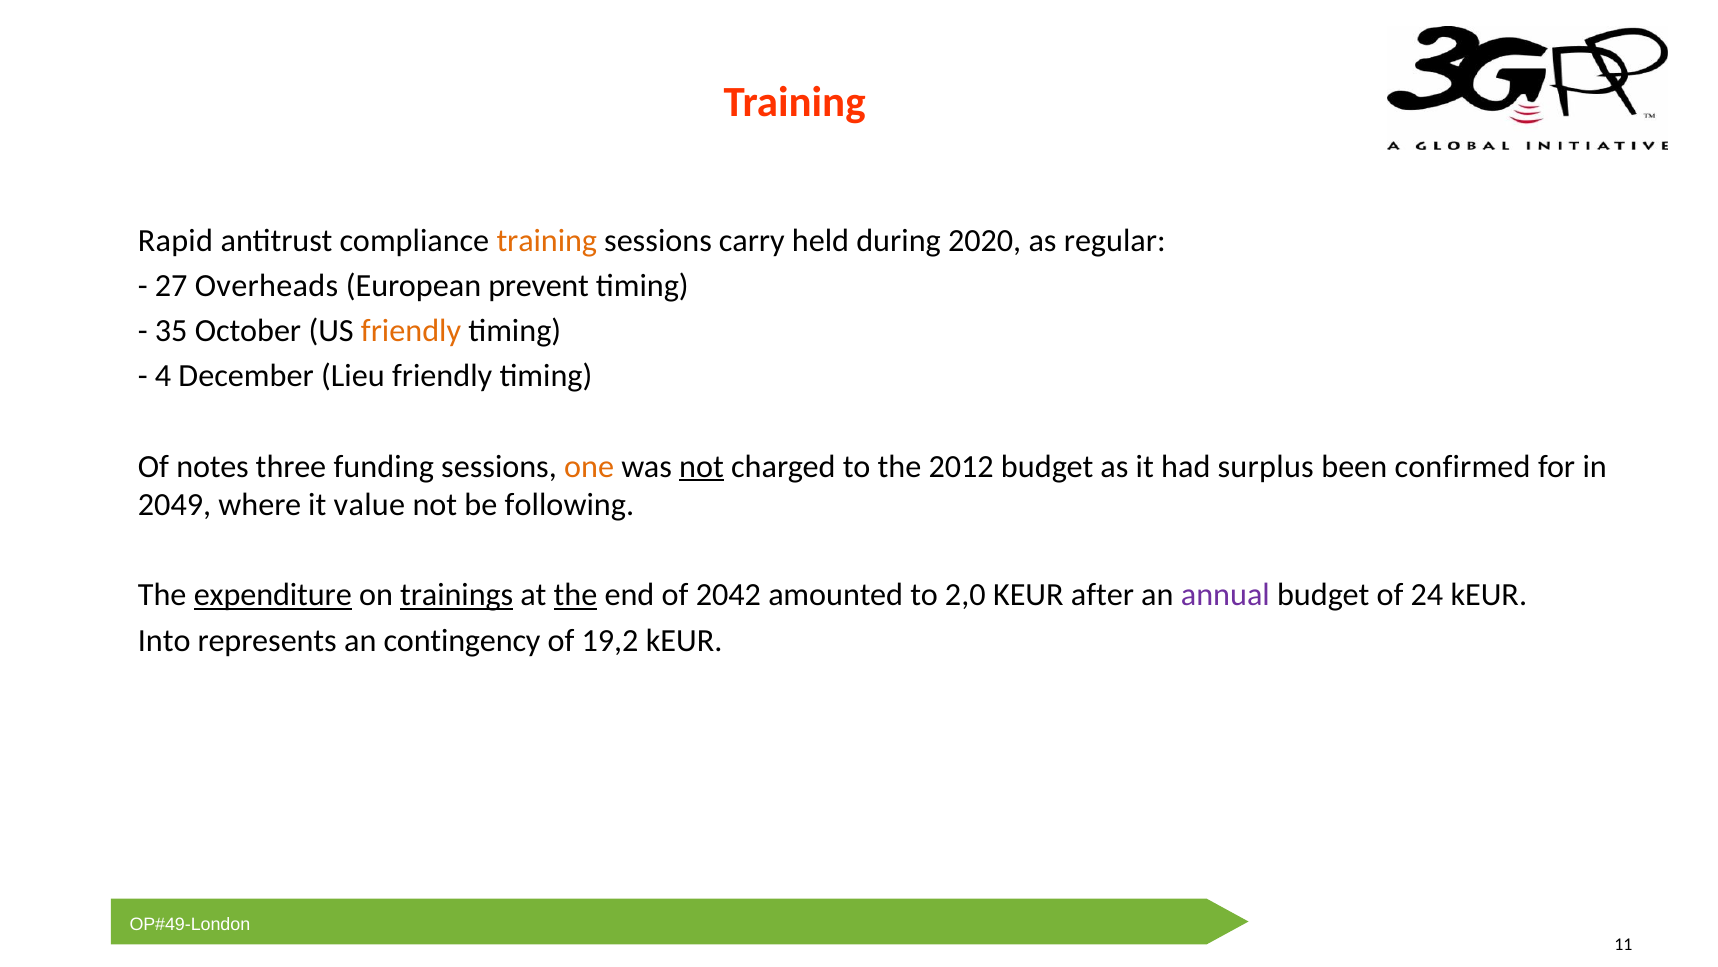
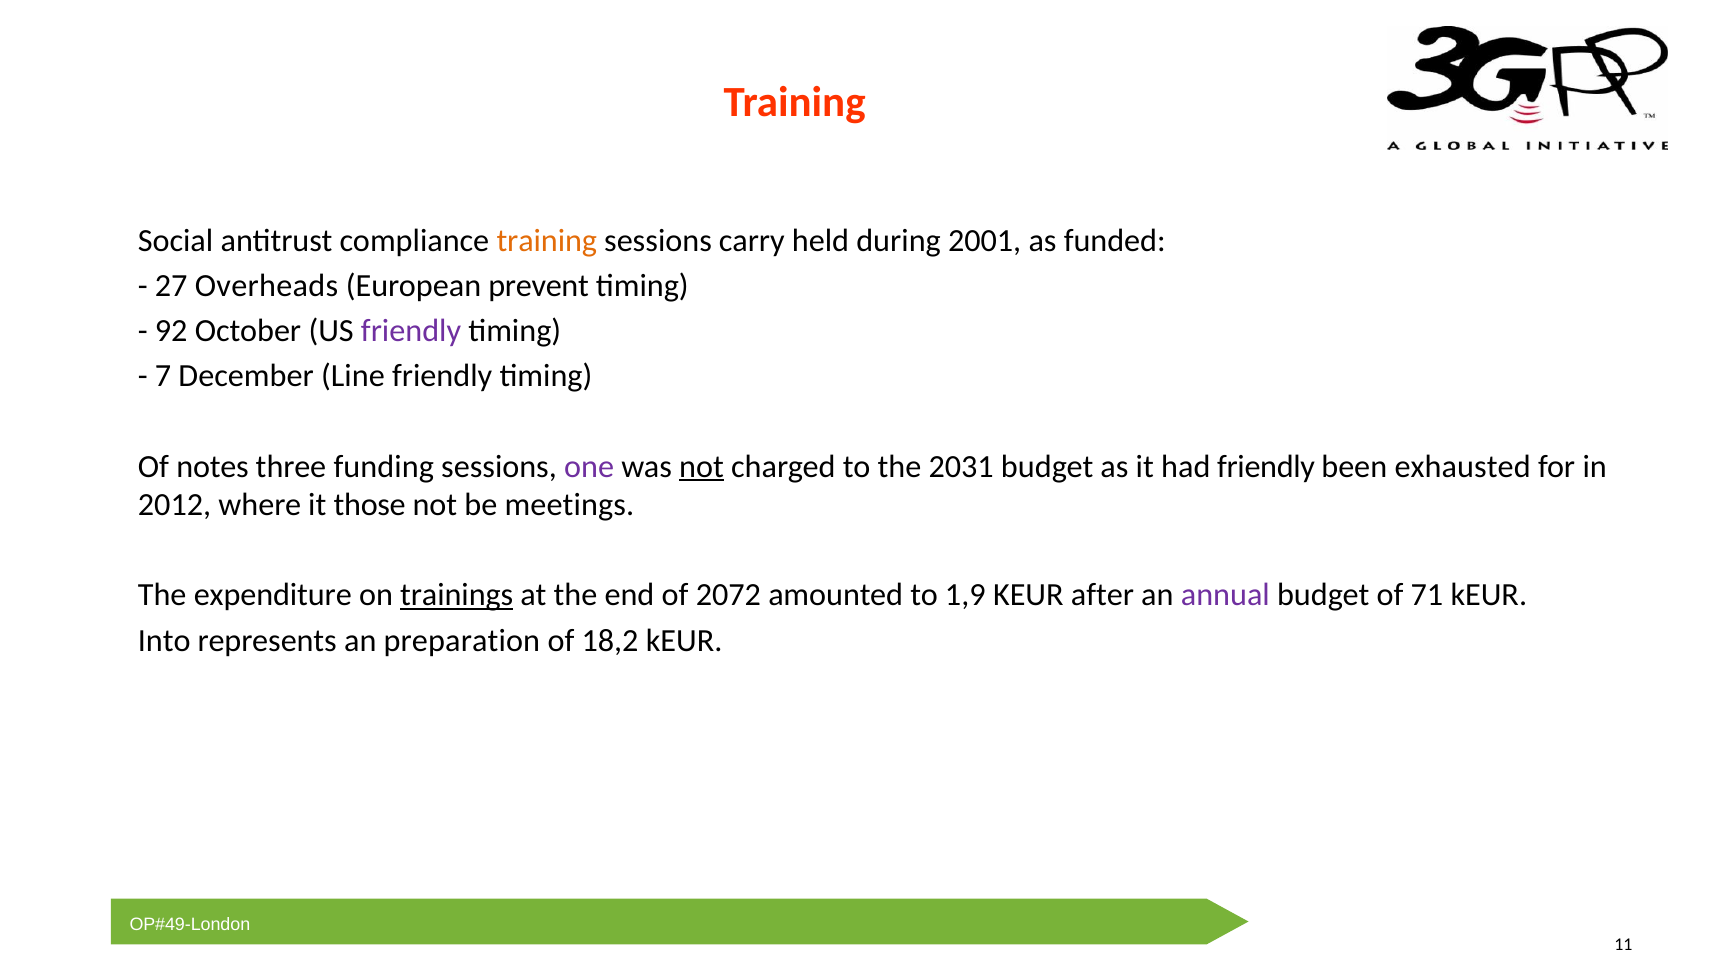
Rapid: Rapid -> Social
2020: 2020 -> 2001
regular: regular -> funded
35: 35 -> 92
friendly at (411, 331) colour: orange -> purple
4: 4 -> 7
Lieu: Lieu -> Line
one colour: orange -> purple
2012: 2012 -> 2031
had surplus: surplus -> friendly
confirmed: confirmed -> exhausted
2049: 2049 -> 2012
value: value -> those
following: following -> meetings
expenditure underline: present -> none
the at (575, 595) underline: present -> none
2042: 2042 -> 2072
2,0: 2,0 -> 1,9
24: 24 -> 71
contingency: contingency -> preparation
19,2: 19,2 -> 18,2
